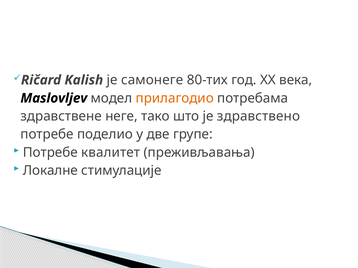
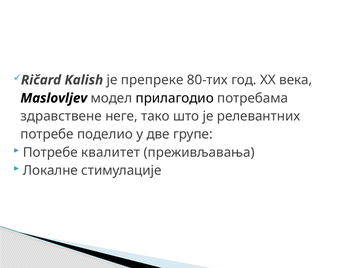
самонеге: самонеге -> препреке
прилагодио colour: orange -> black
здравствено: здравствено -> релевантних
